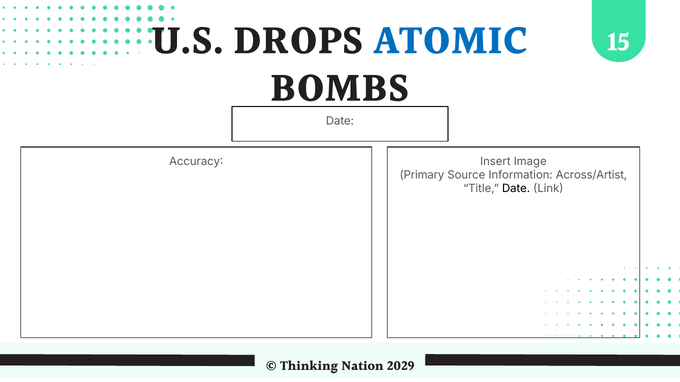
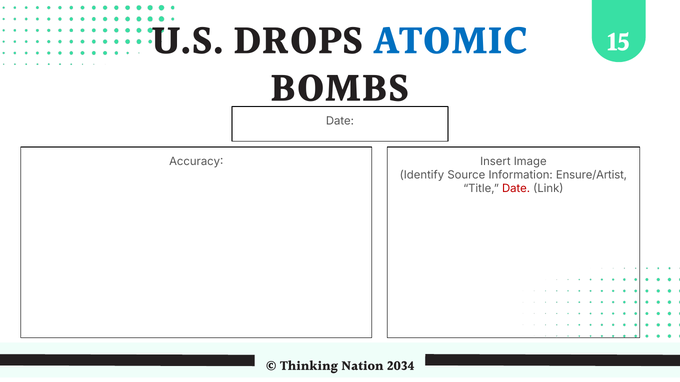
Primary: Primary -> Identify
Across/Artist: Across/Artist -> Ensure/Artist
Date at (516, 189) colour: black -> red
2029: 2029 -> 2034
